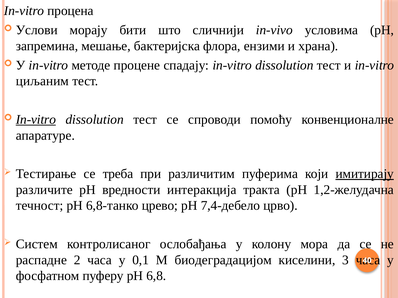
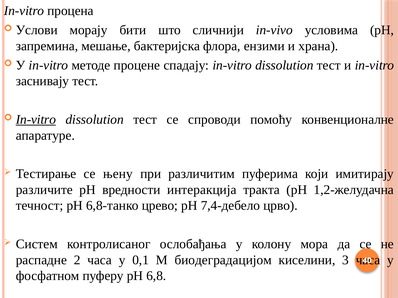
циљаним: циљаним -> заснивају
треба: треба -> њену
имитирају underline: present -> none
